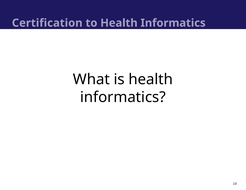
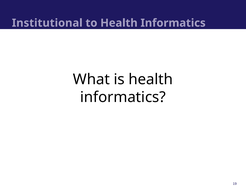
Certification: Certification -> Institutional
